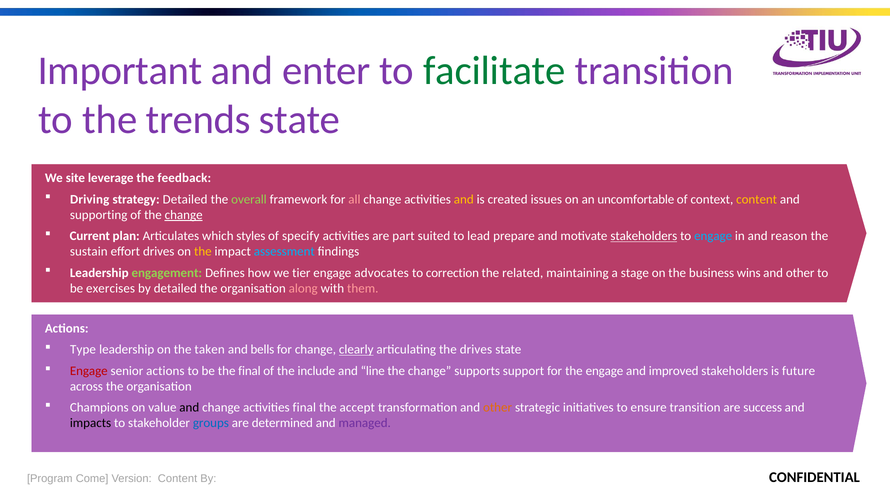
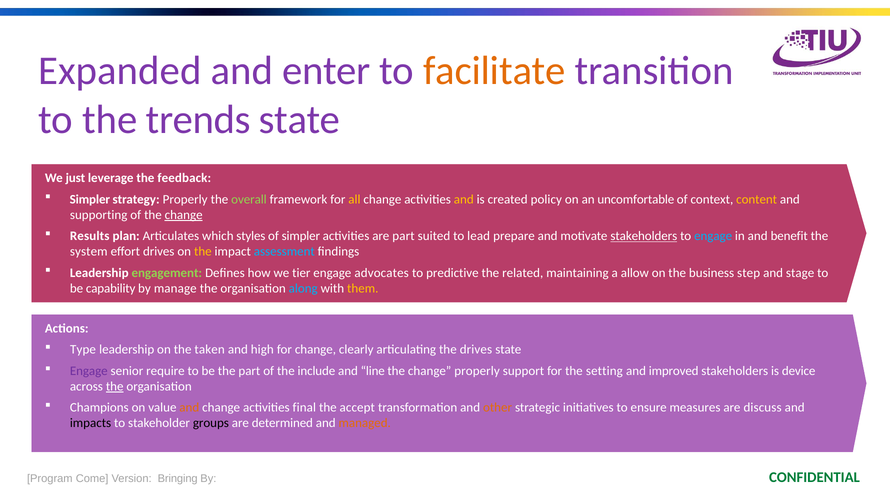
Important: Important -> Expanded
facilitate colour: green -> orange
site: site -> just
Driving at (90, 199): Driving -> Simpler
strategy Detailed: Detailed -> Properly
all colour: pink -> yellow
issues: issues -> policy
Current: Current -> Results
of specify: specify -> simpler
reason: reason -> benefit
sustain: sustain -> system
correction: correction -> predictive
stage: stage -> allow
wins: wins -> step
other at (800, 273): other -> stage
exercises: exercises -> capability
by detailed: detailed -> manage
along colour: pink -> light blue
them colour: pink -> yellow
bells: bells -> high
clearly underline: present -> none
Engage at (89, 371) colour: red -> purple
senior actions: actions -> require
the final: final -> part
change supports: supports -> properly
the engage: engage -> setting
future: future -> device
the at (115, 386) underline: none -> present
and at (189, 407) colour: black -> orange
ensure transition: transition -> measures
success: success -> discuss
groups colour: blue -> black
managed colour: purple -> orange
CONFIDENTIAL colour: black -> green
Version Content: Content -> Bringing
